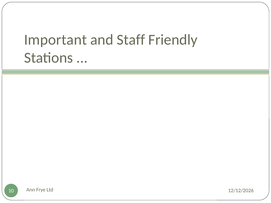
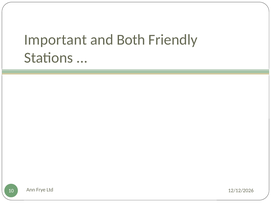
Staff: Staff -> Both
